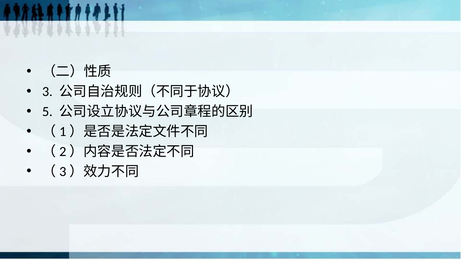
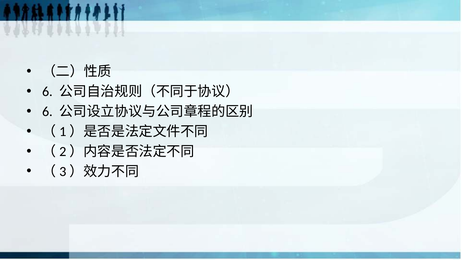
3 at (47, 92): 3 -> 6
5 at (47, 112): 5 -> 6
